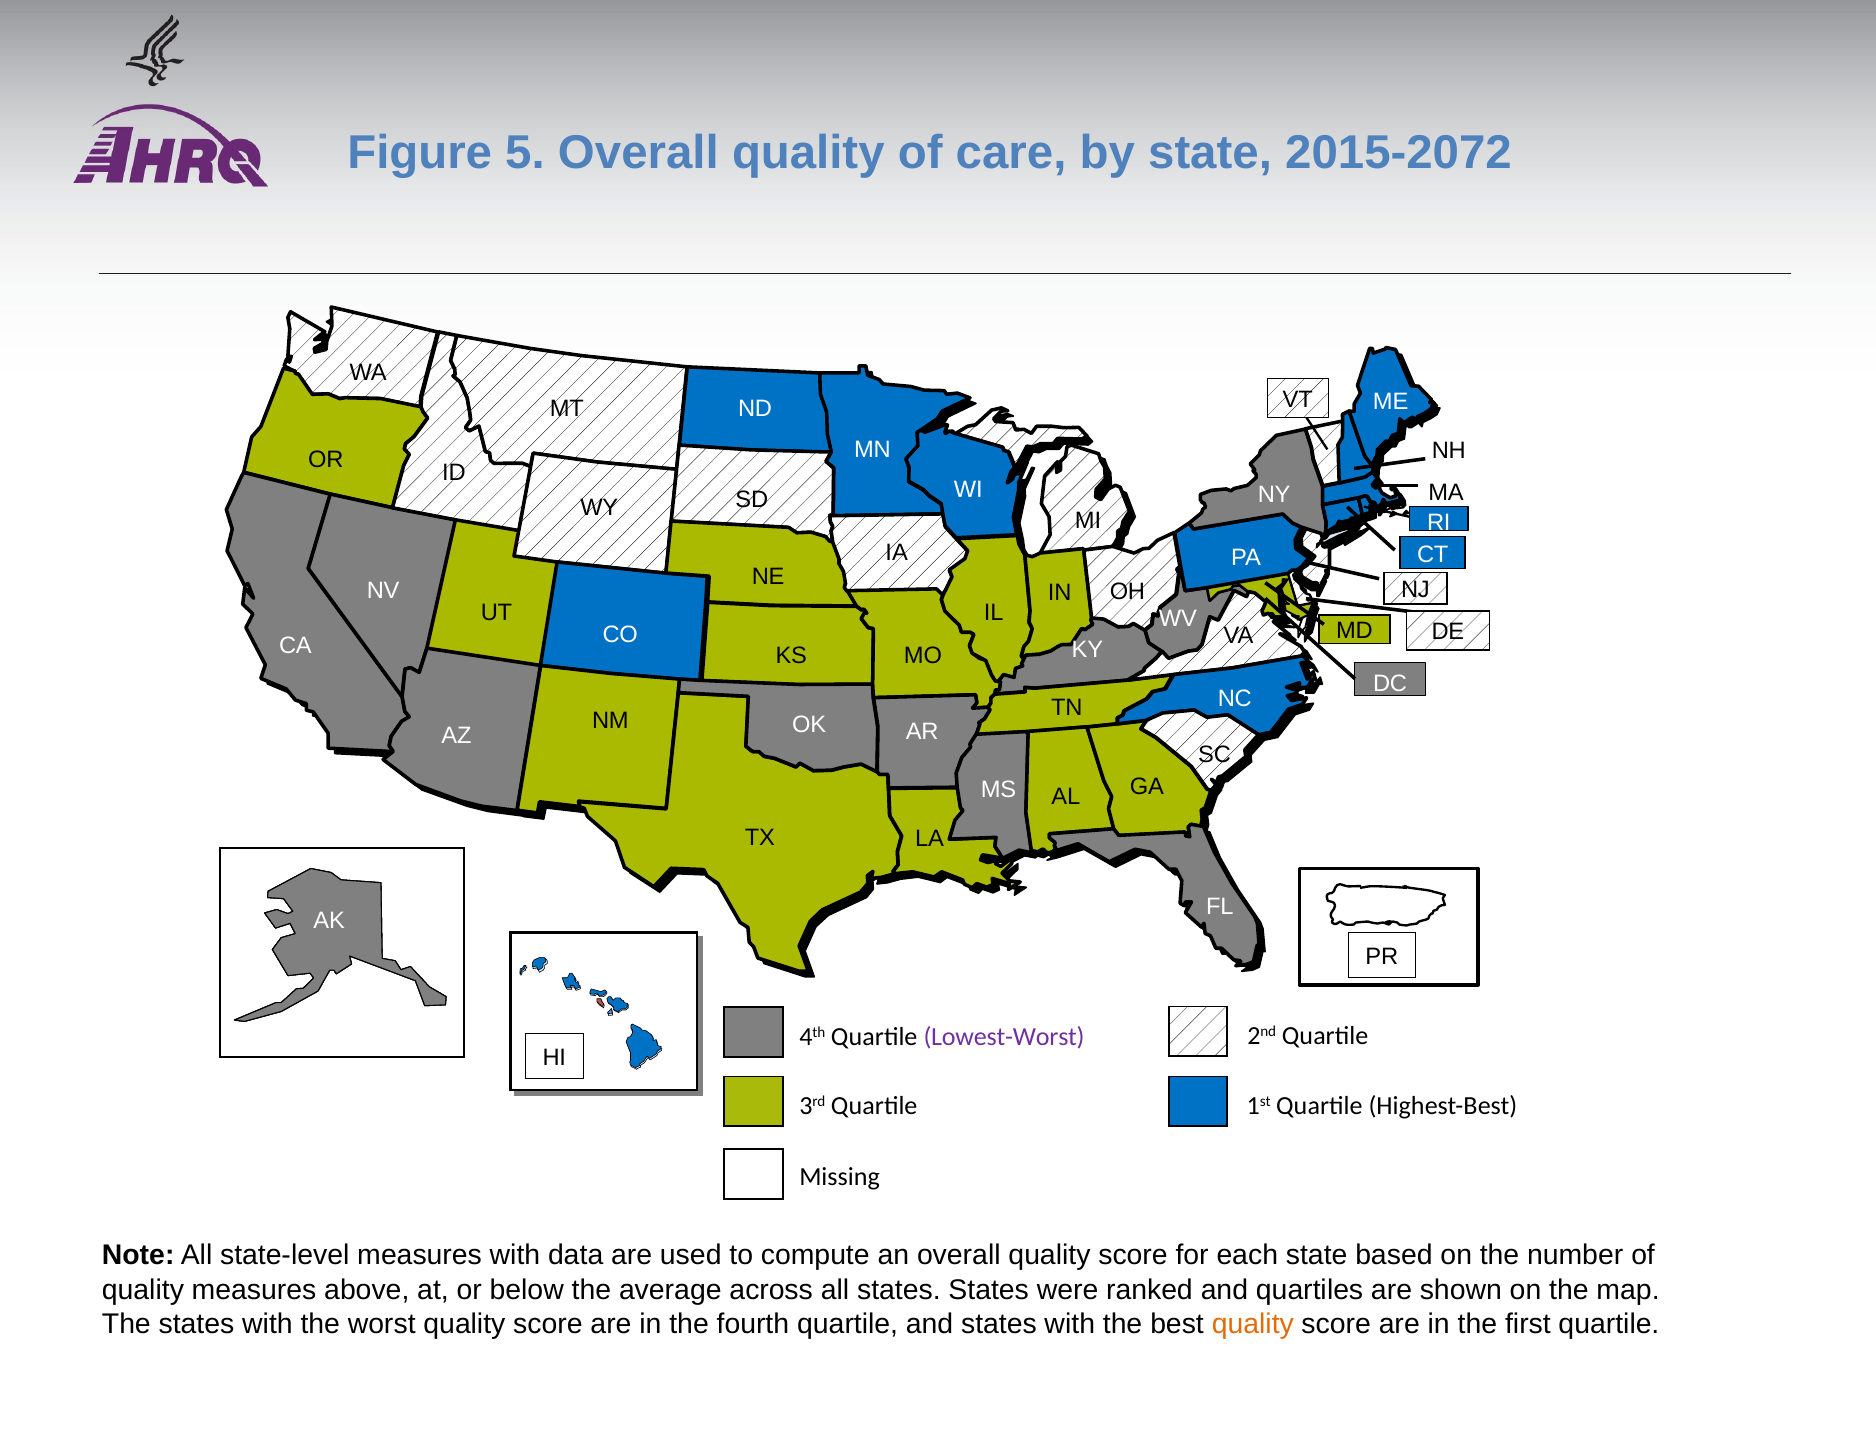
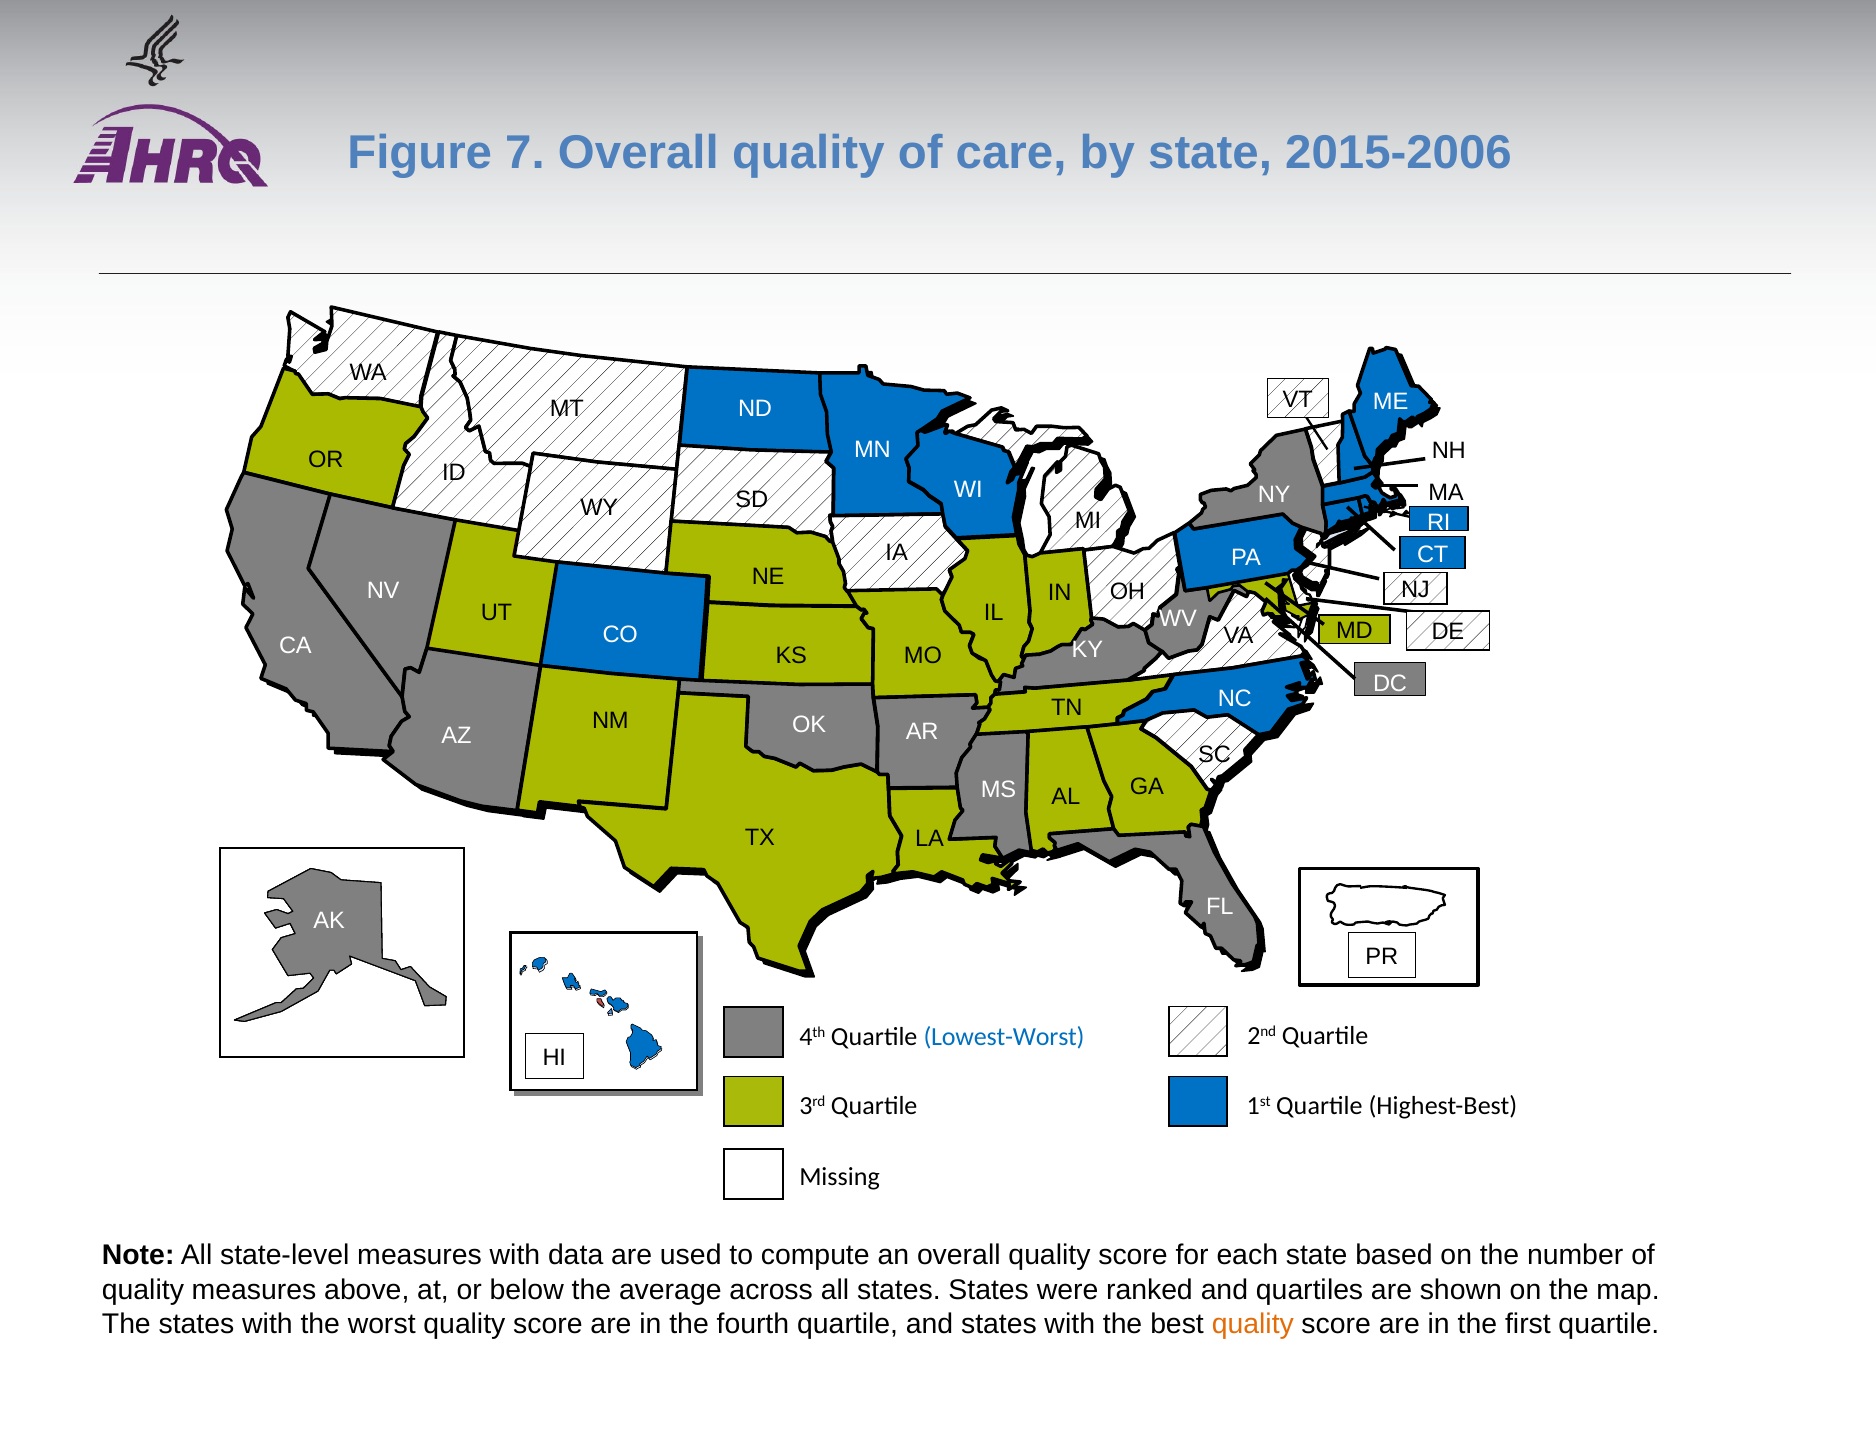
5: 5 -> 7
2015-2072: 2015-2072 -> 2015-2006
Lowest-Worst colour: purple -> blue
